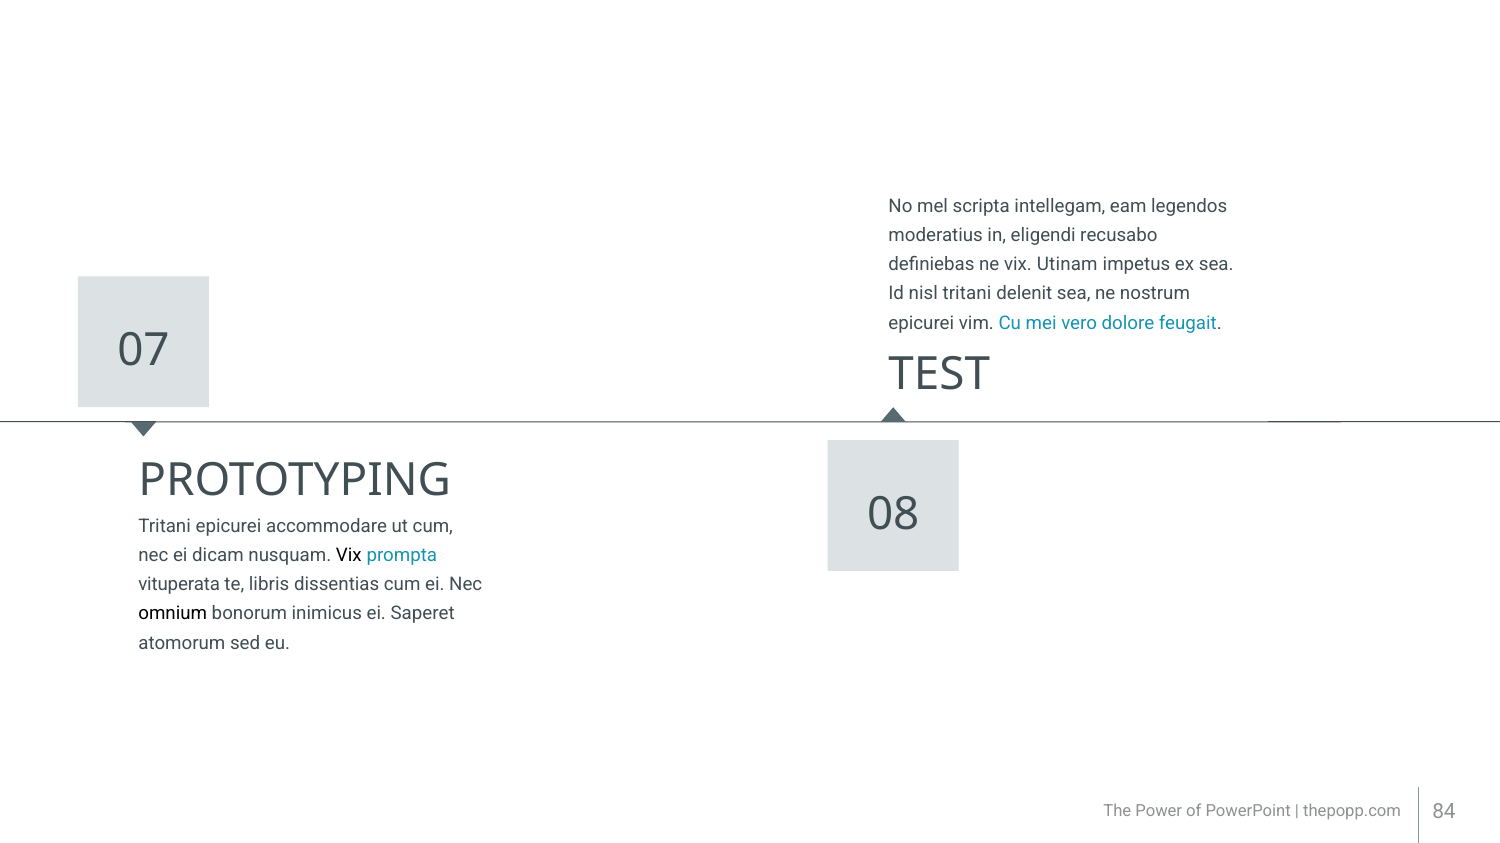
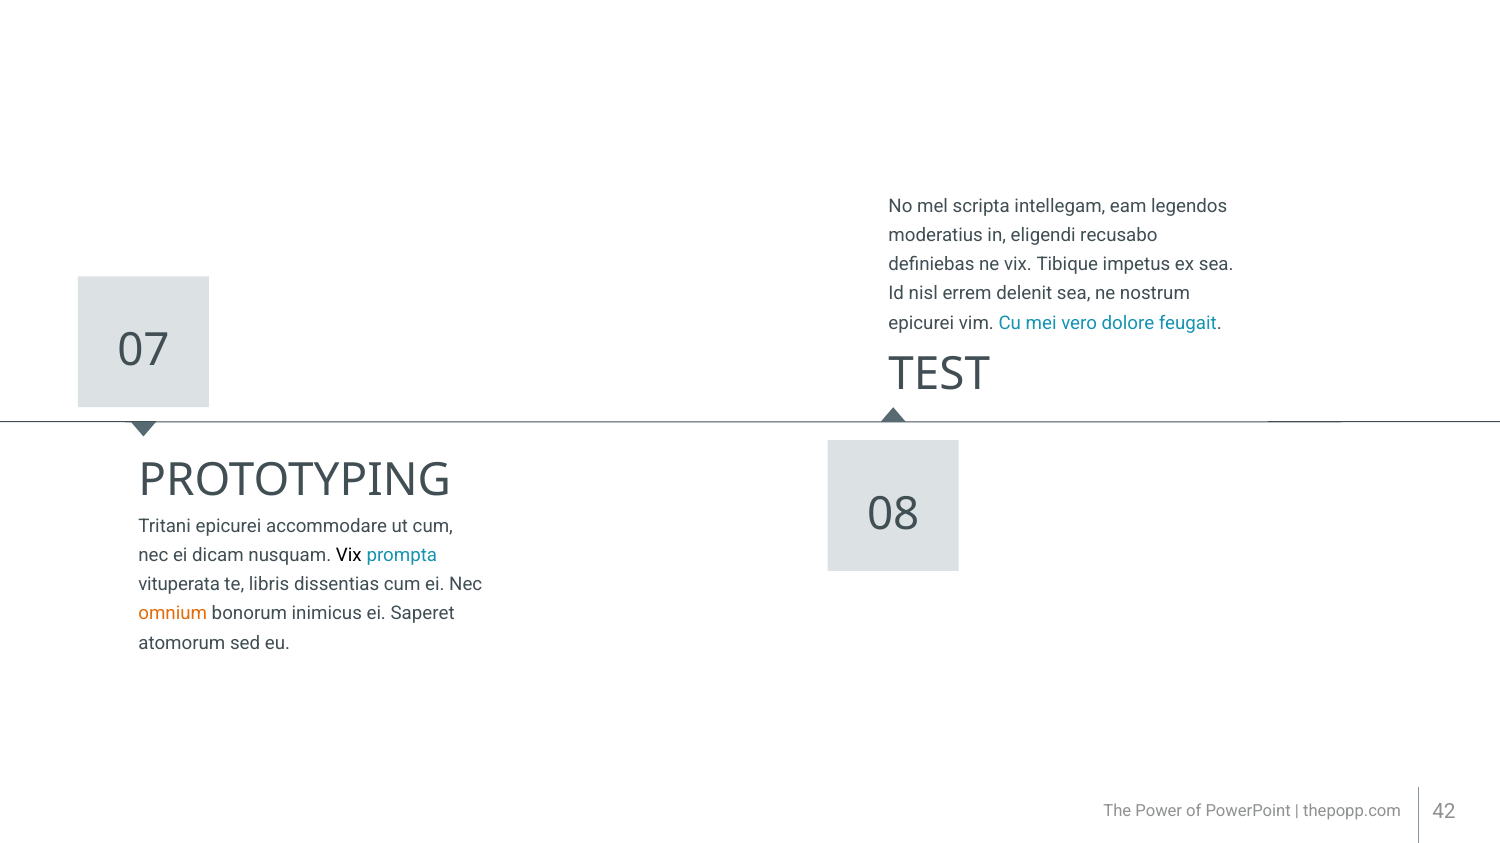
Utinam: Utinam -> Tibique
nisl tritani: tritani -> errem
omnium colour: black -> orange
84: 84 -> 42
